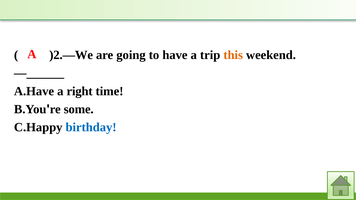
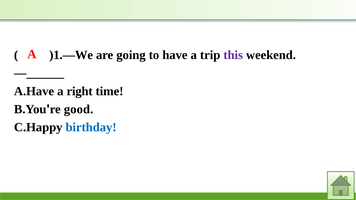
)2.—We: )2.—We -> )1.—We
this colour: orange -> purple
some: some -> good
